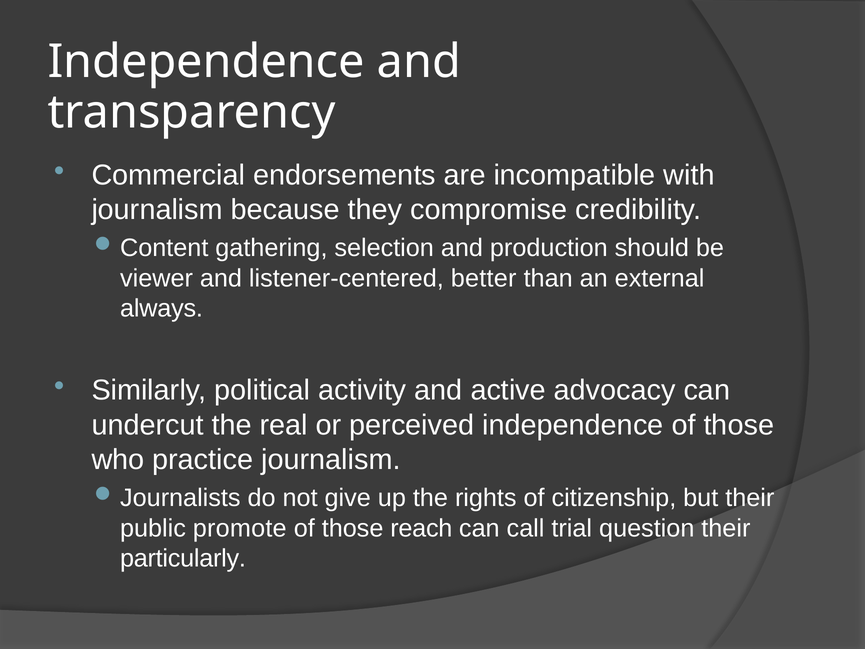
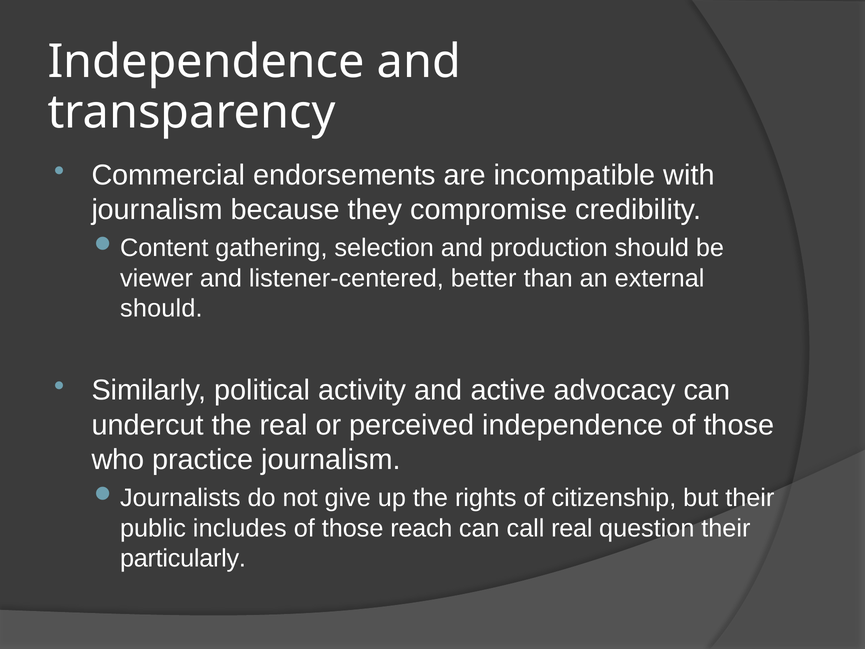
always at (162, 309): always -> should
promote: promote -> includes
call trial: trial -> real
